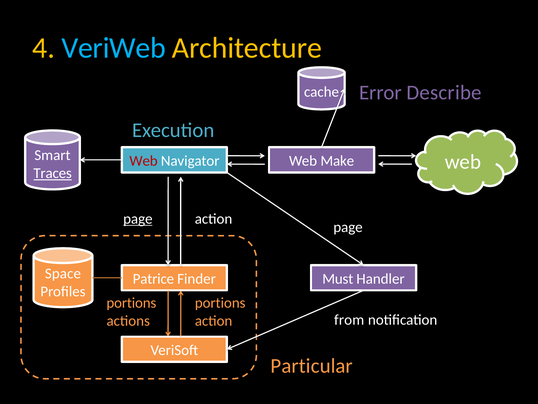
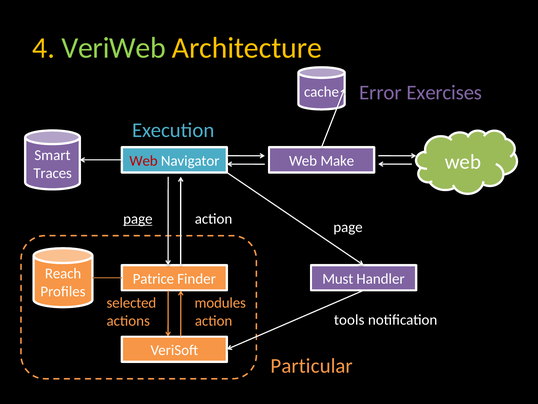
VeriWeb colour: light blue -> light green
Describe: Describe -> Exercises
Traces underline: present -> none
Space: Space -> Reach
portions at (131, 303): portions -> selected
portions at (220, 303): portions -> modules
from: from -> tools
